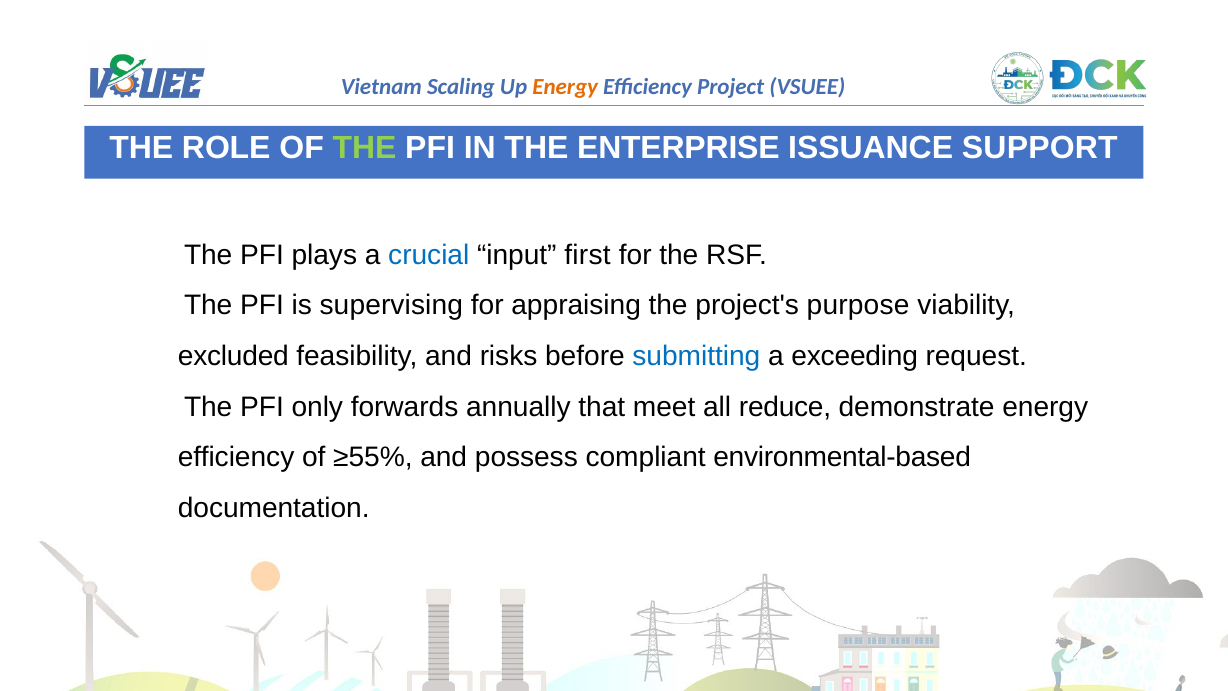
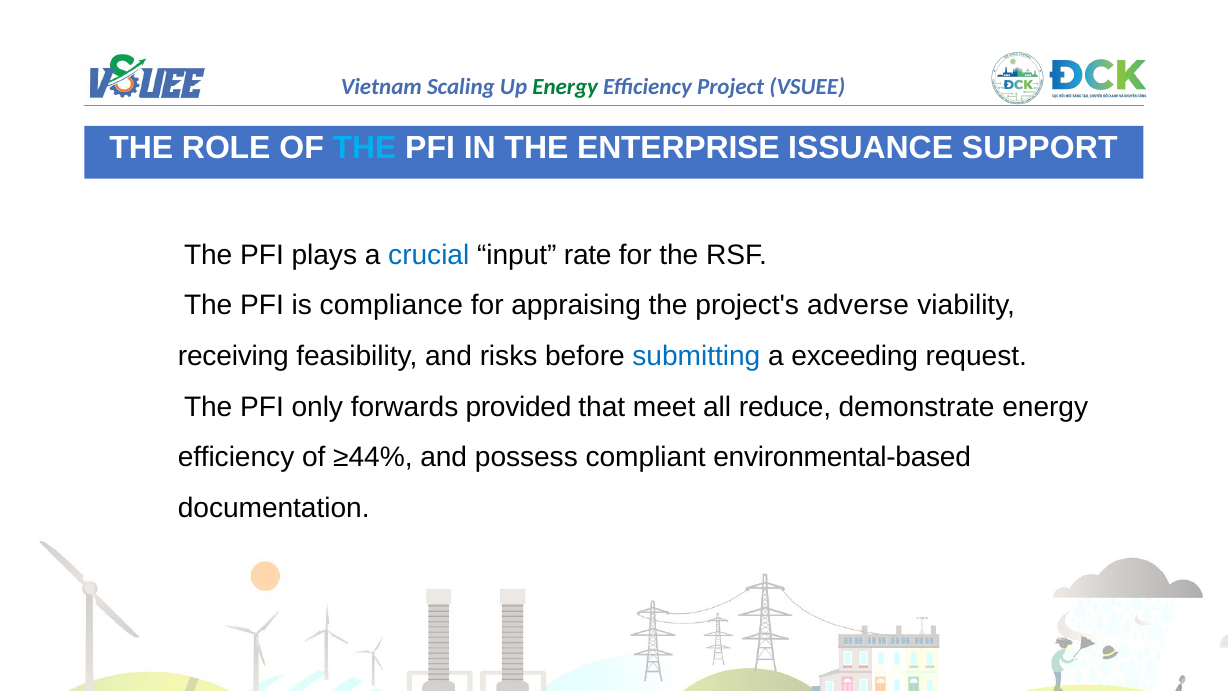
Energy at (565, 87) colour: orange -> green
THE at (365, 148) colour: light green -> light blue
first: first -> rate
supervising: supervising -> compliance
purpose: purpose -> adverse
excluded: excluded -> receiving
annually: annually -> provided
≥55%: ≥55% -> ≥44%
